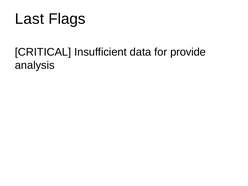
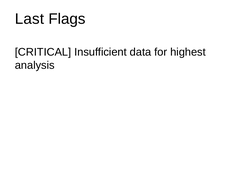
provide: provide -> highest
